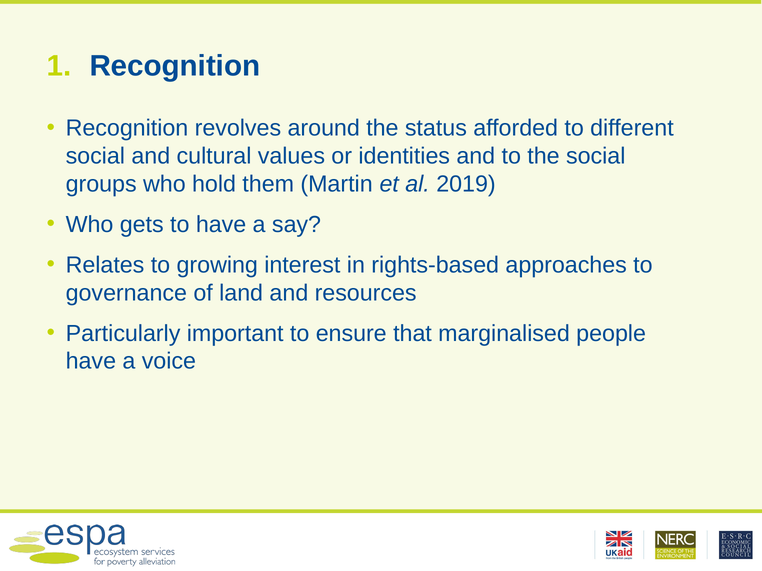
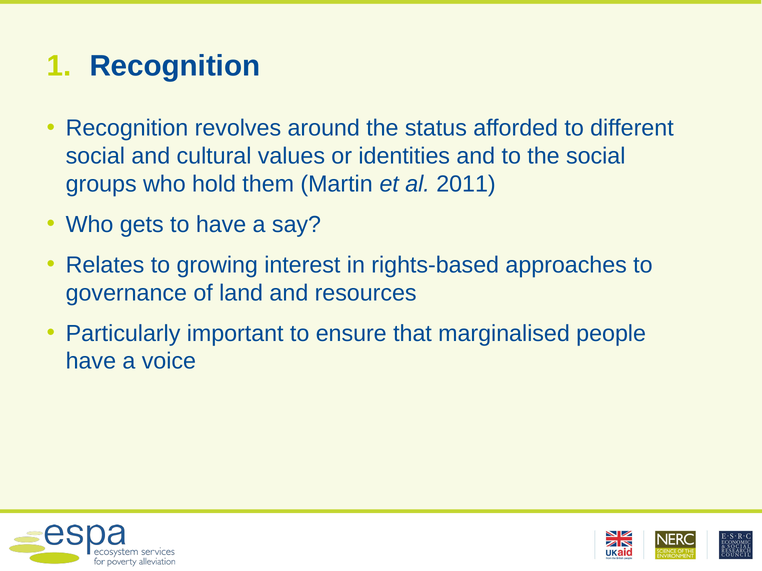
2019: 2019 -> 2011
